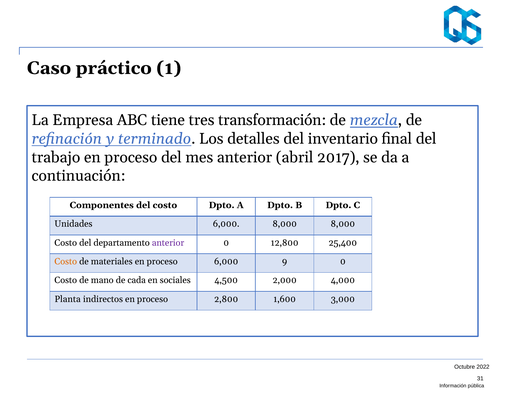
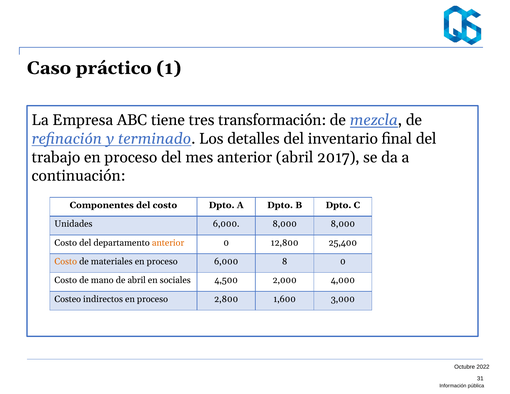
anterior at (168, 243) colour: purple -> orange
9: 9 -> 8
de cada: cada -> abril
Planta: Planta -> Costeo
